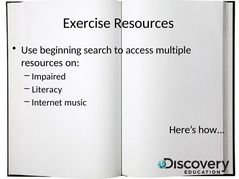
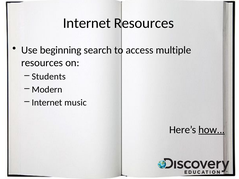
Exercise at (87, 23): Exercise -> Internet
Impaired: Impaired -> Students
Literacy: Literacy -> Modern
how underline: none -> present
